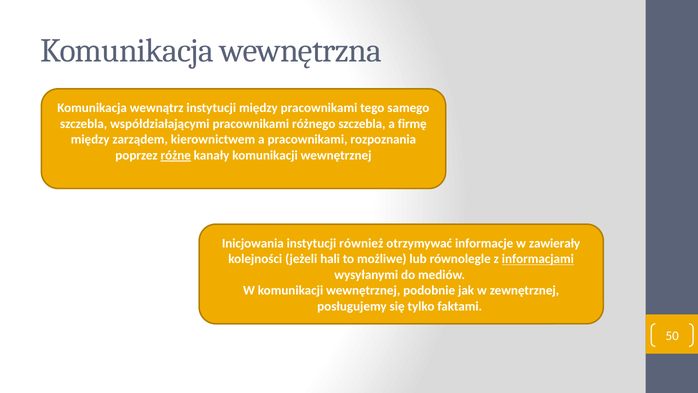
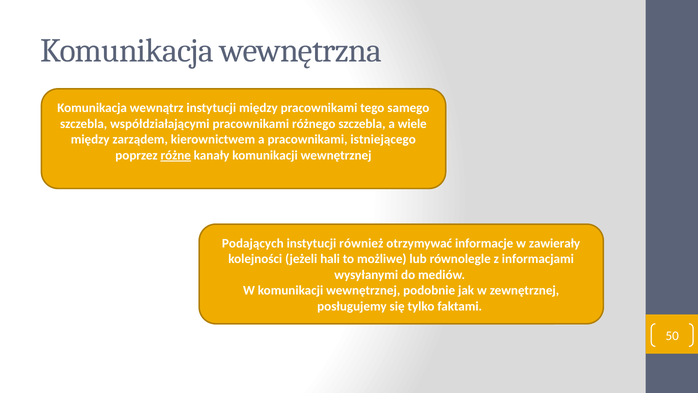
firmę: firmę -> wiele
rozpoznania: rozpoznania -> istniejącego
Inicjowania: Inicjowania -> Podających
informacjami underline: present -> none
